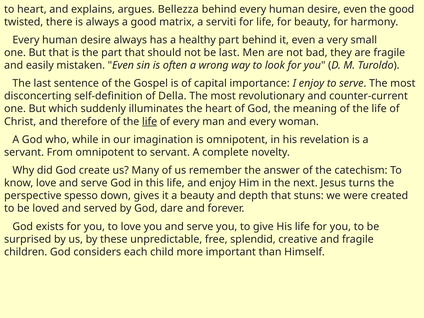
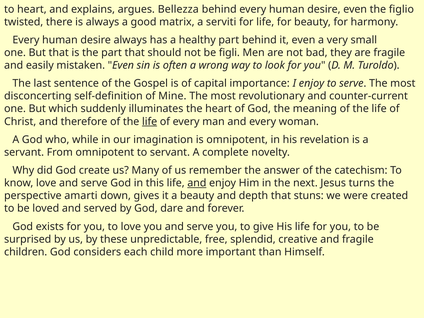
the good: good -> figlio
be last: last -> figli
Della: Della -> Mine
and at (197, 183) underline: none -> present
spesso: spesso -> amarti
